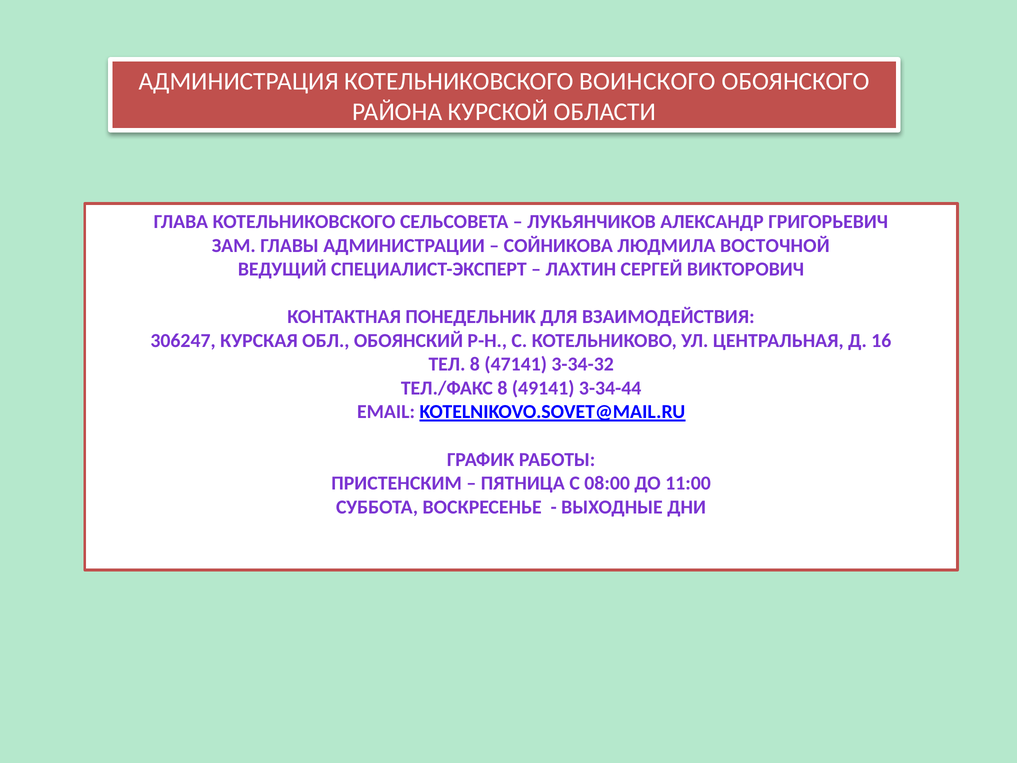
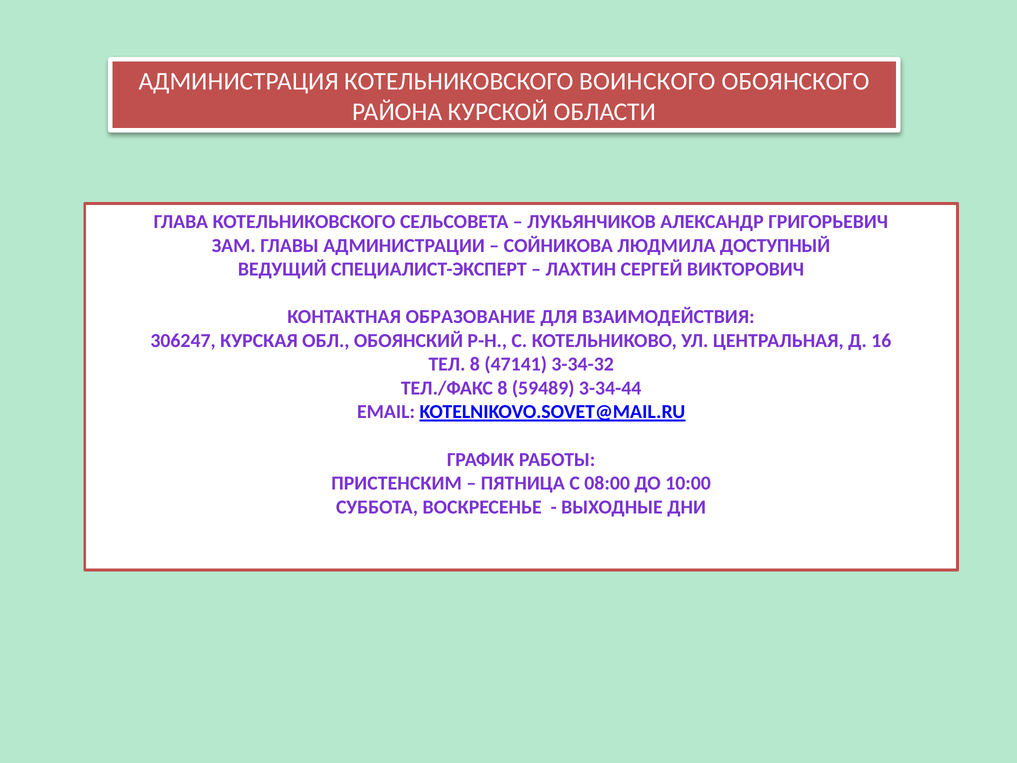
ВОСТОЧНОЙ: ВОСТОЧНОЙ -> ДОСТУПНЫЙ
ПОНЕДЕЛЬНИК: ПОНЕДЕЛЬНИК -> ОБРАЗОВАНИЕ
49141: 49141 -> 59489
11:00: 11:00 -> 10:00
